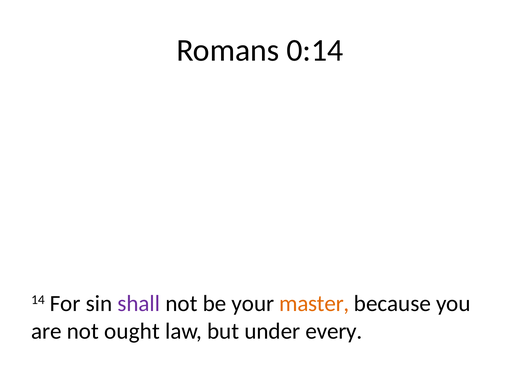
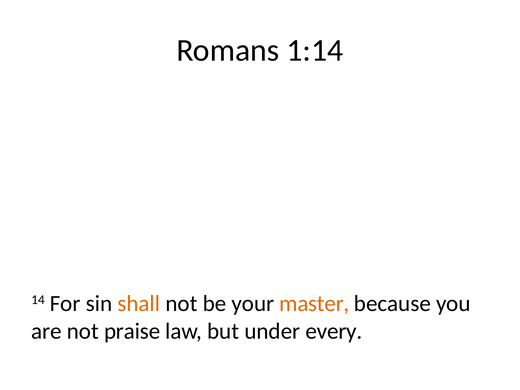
0:14: 0:14 -> 1:14
shall colour: purple -> orange
ought: ought -> praise
